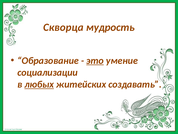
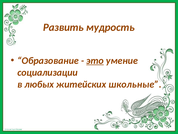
Скворца: Скворца -> Развить
любых underline: present -> none
создавать: создавать -> школьные
